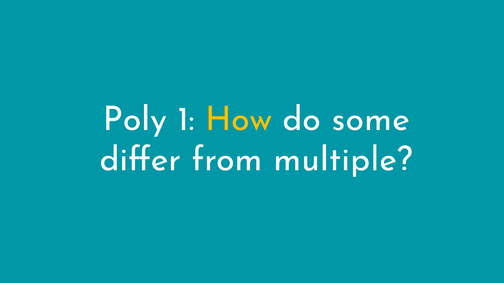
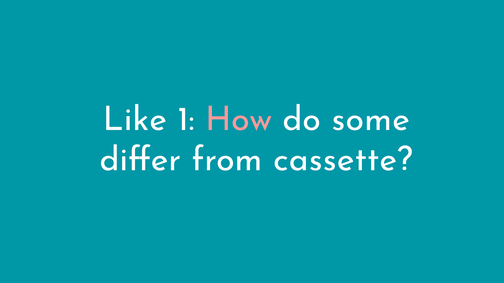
Poly: Poly -> Like
How colour: yellow -> pink
multiple: multiple -> cassette
